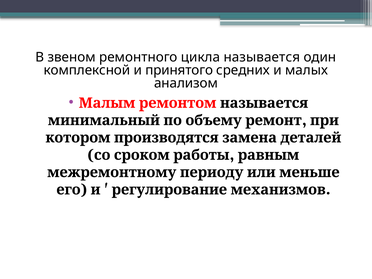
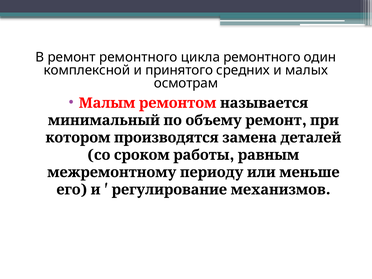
В звеном: звеном -> ремонт
цикла называется: называется -> ремонтного
анализом: анализом -> осмотрам
